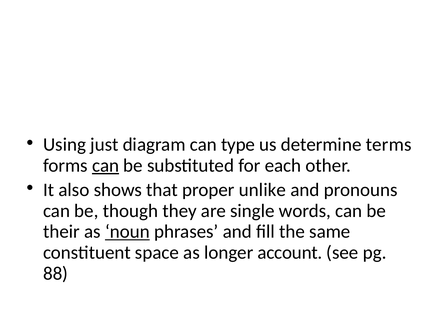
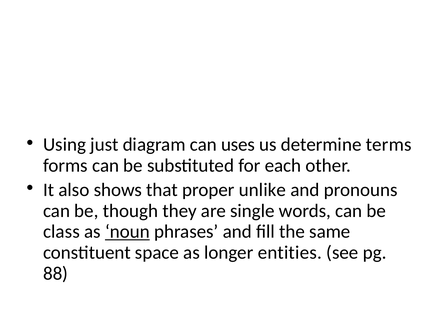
type: type -> uses
can at (106, 166) underline: present -> none
their: their -> class
account: account -> entities
